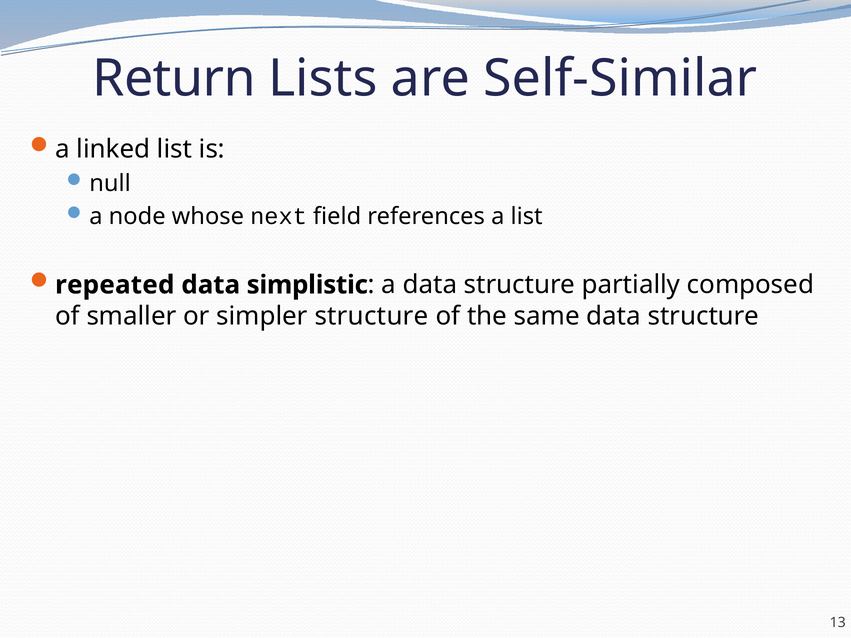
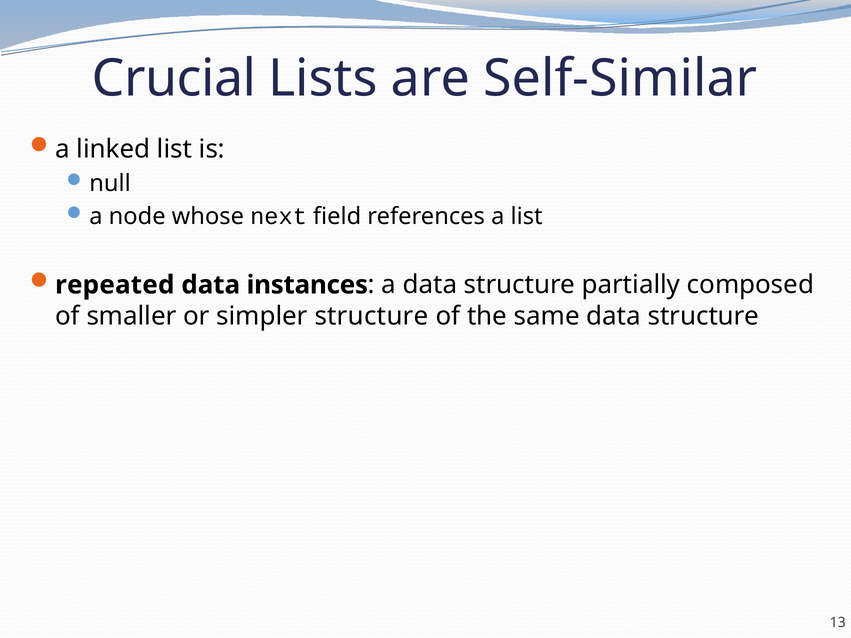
Return: Return -> Crucial
simplistic: simplistic -> instances
